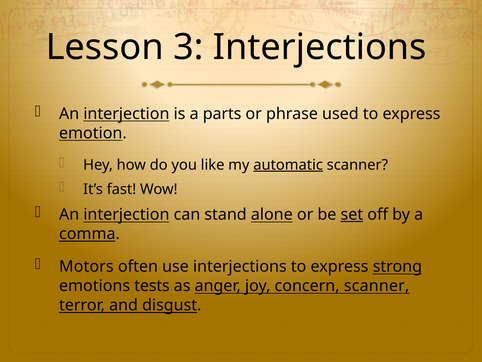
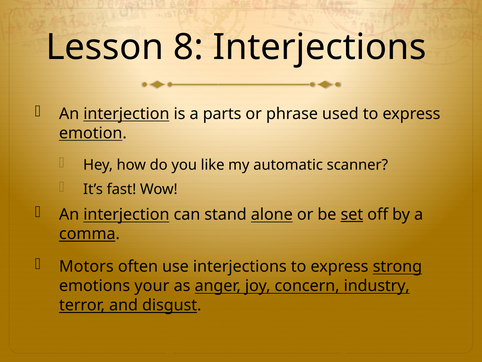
3: 3 -> 8
automatic underline: present -> none
tests: tests -> your
concern scanner: scanner -> industry
